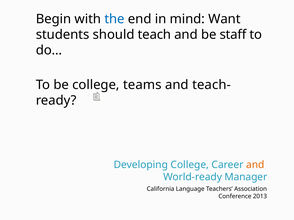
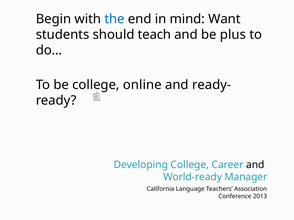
staff: staff -> plus
teams: teams -> online
teach-: teach- -> ready-
and at (255, 165) colour: orange -> black
